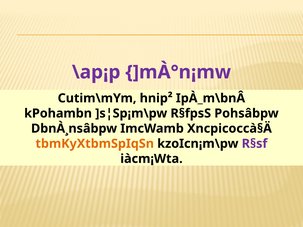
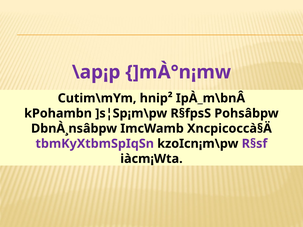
tbmKyXtbmSpIqSn colour: orange -> purple
